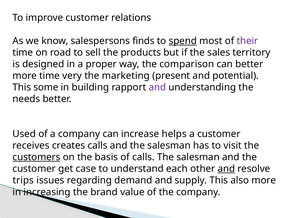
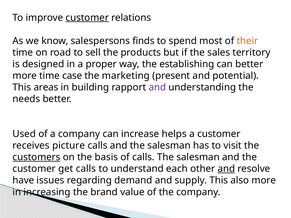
customer at (87, 18) underline: none -> present
spend underline: present -> none
their colour: purple -> orange
comparison: comparison -> establishing
very: very -> case
some: some -> areas
creates: creates -> picture
get case: case -> calls
trips: trips -> have
